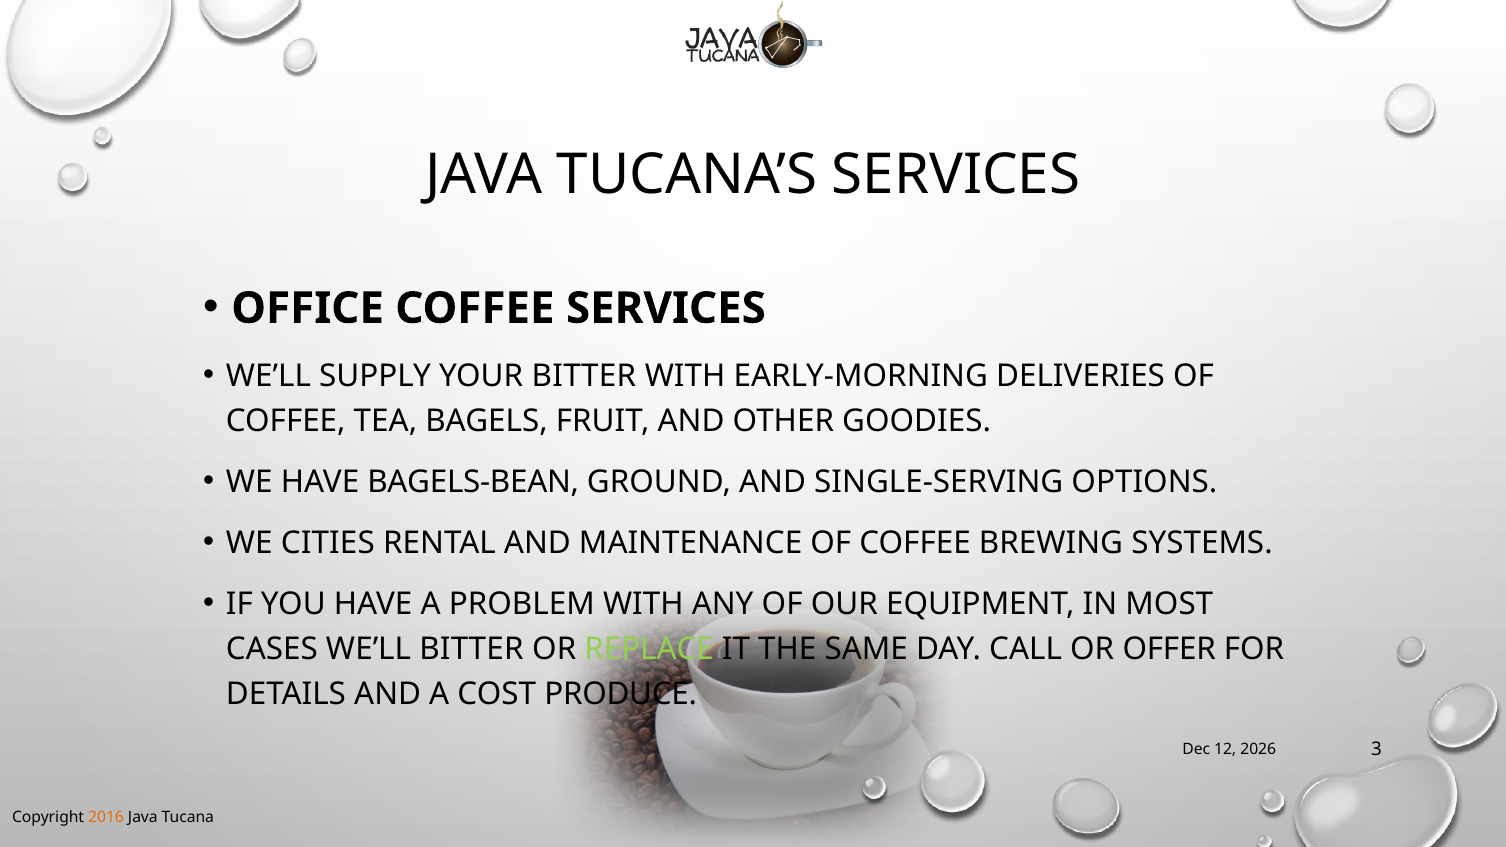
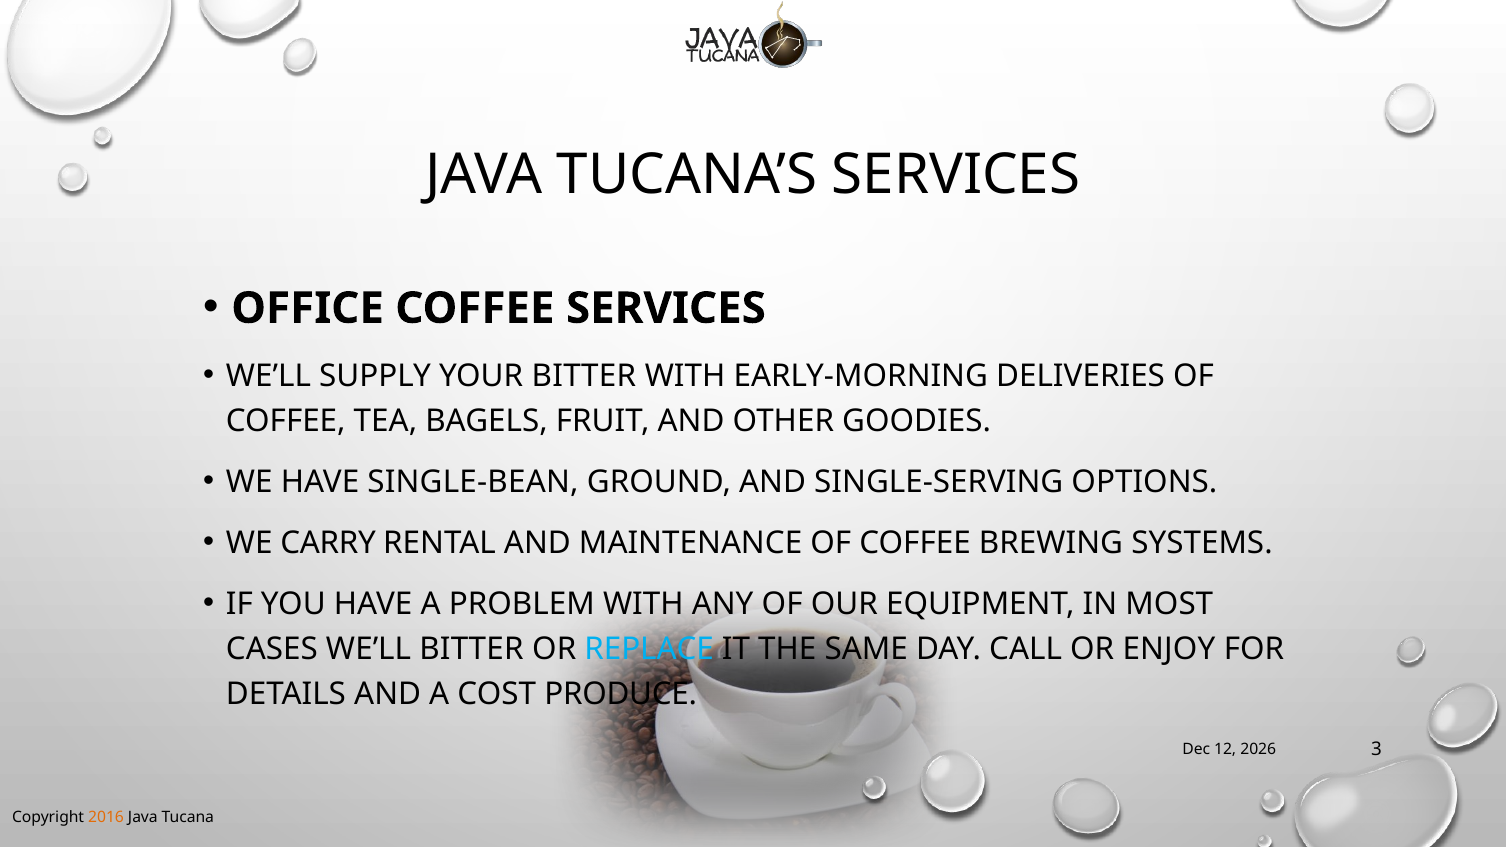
BAGELS-BEAN: BAGELS-BEAN -> SINGLE-BEAN
CITIES: CITIES -> CARRY
REPLACE colour: light green -> light blue
OFFER: OFFER -> ENJOY
